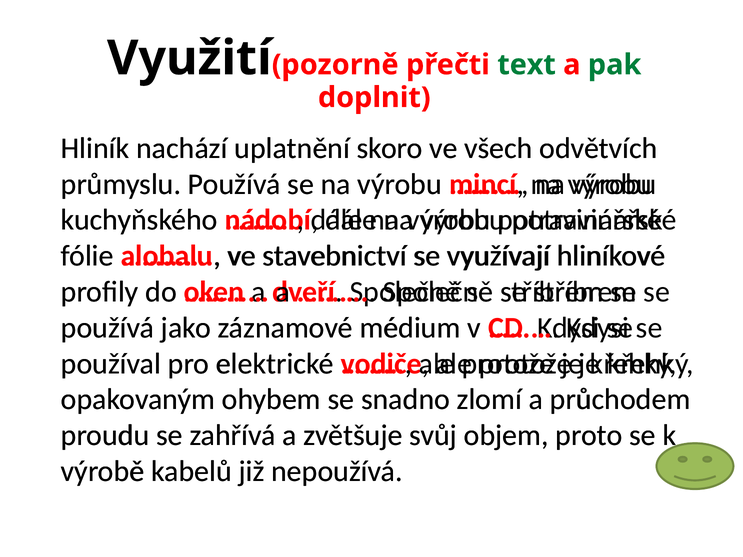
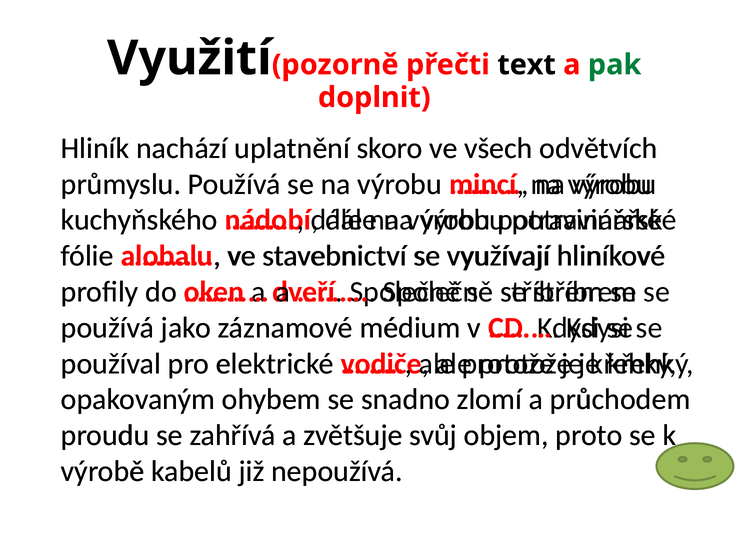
text colour: green -> black
